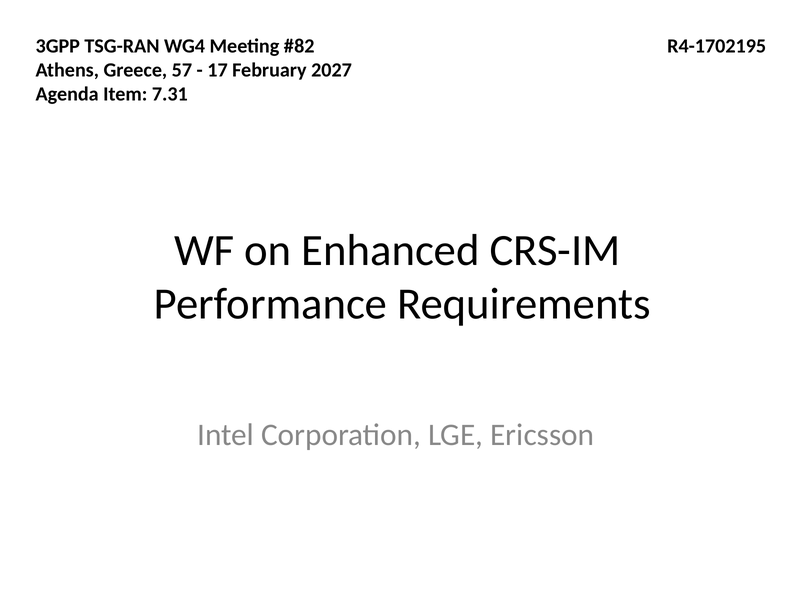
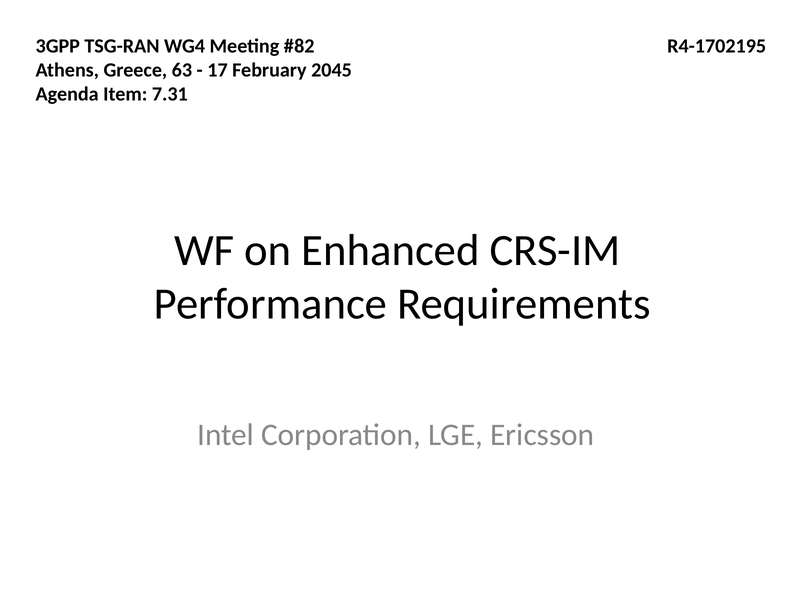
57: 57 -> 63
2027: 2027 -> 2045
